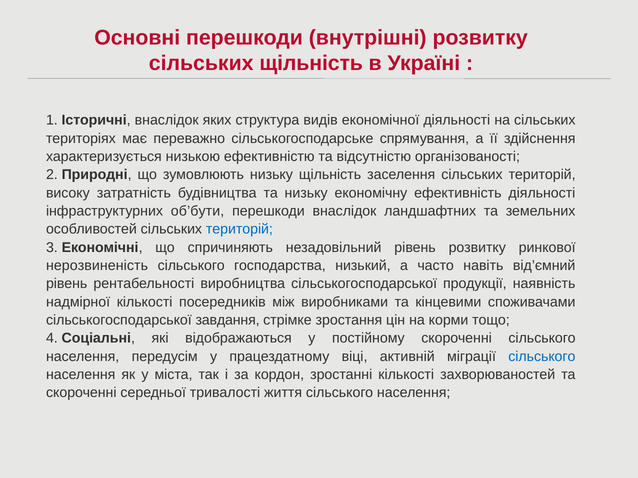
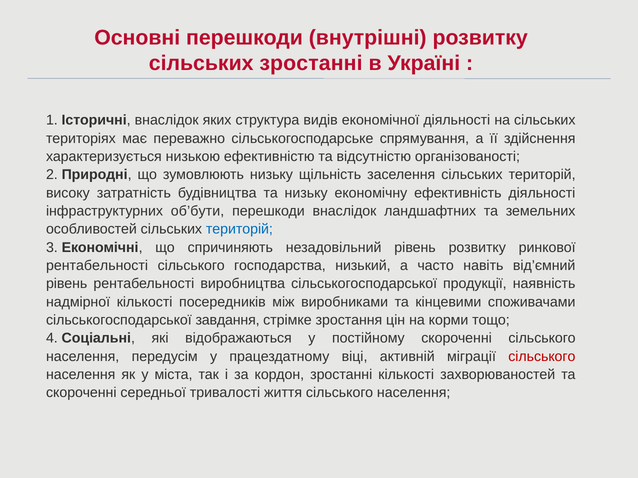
сільських щільність: щільність -> зростанні
нерозвиненість at (97, 266): нерозвиненість -> рентабельності
сільського at (542, 357) colour: blue -> red
